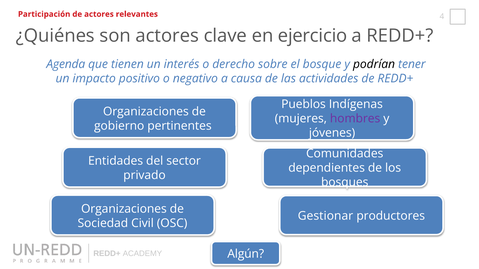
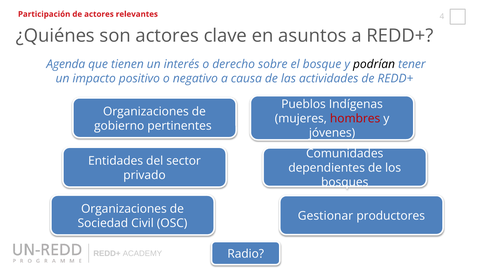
ejercicio: ejercicio -> asuntos
hombres colour: purple -> red
Algún: Algún -> Radio
